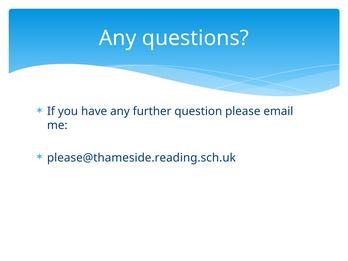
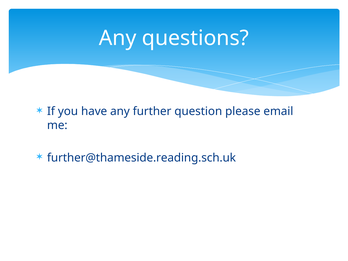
please@thameside.reading.sch.uk: please@thameside.reading.sch.uk -> further@thameside.reading.sch.uk
